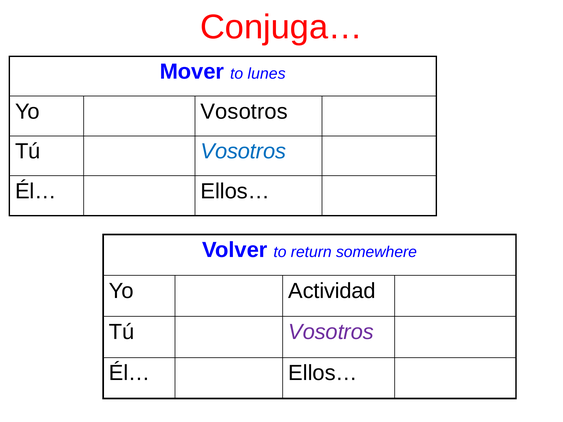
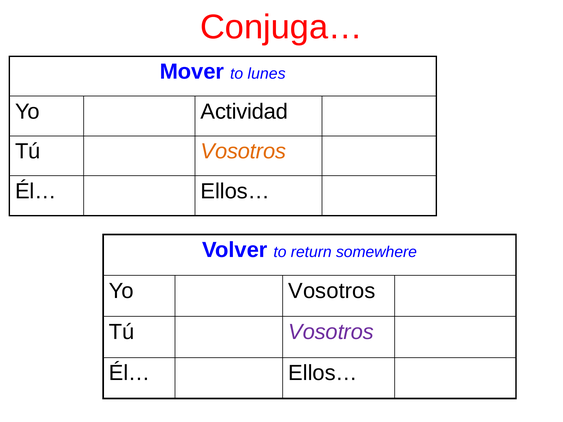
Yo Vosotros: Vosotros -> Actividad
Vosotros at (243, 151) colour: blue -> orange
Yo Actividad: Actividad -> Vosotros
